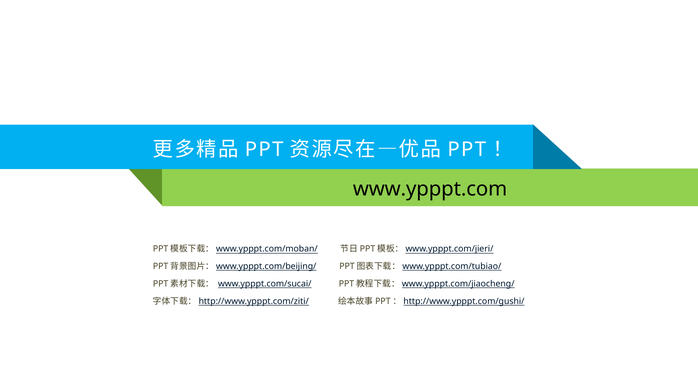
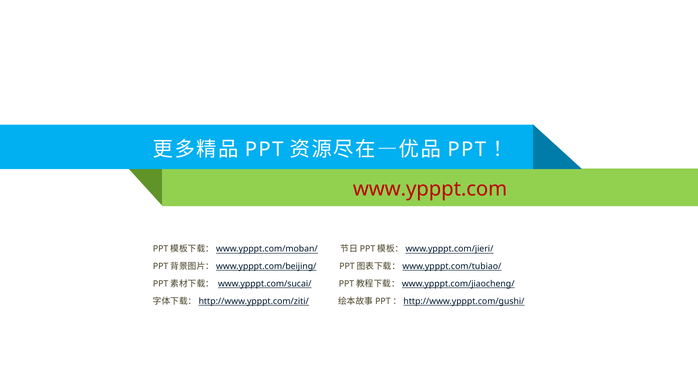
www.ypppt.com colour: black -> red
